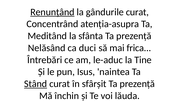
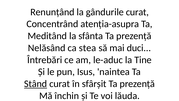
Renunțând underline: present -> none
duci: duci -> stea
frica: frica -> duci
